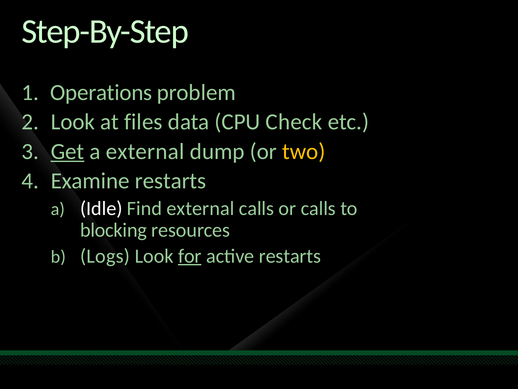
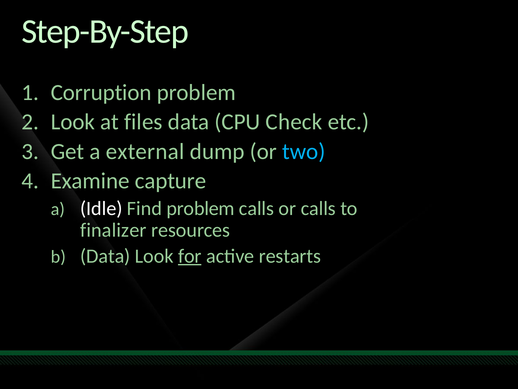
Operations: Operations -> Corruption
Get underline: present -> none
two colour: yellow -> light blue
Examine restarts: restarts -> capture
Find external: external -> problem
blocking: blocking -> finalizer
Logs at (105, 256): Logs -> Data
